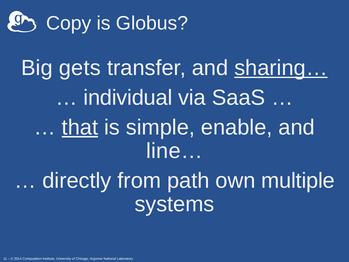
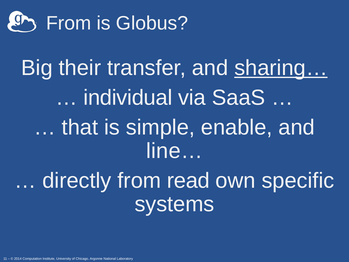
Copy at (69, 23): Copy -> From
gets: gets -> their
that underline: present -> none
path: path -> read
multiple: multiple -> specific
